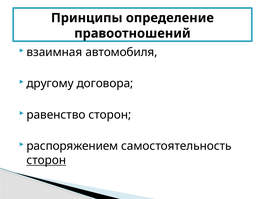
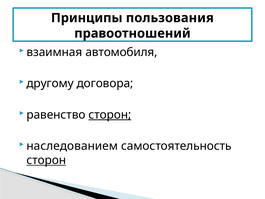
определение: определение -> пользования
сторон at (110, 115) underline: none -> present
распоряжением: распоряжением -> наследованием
